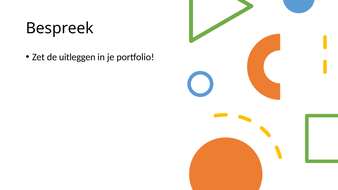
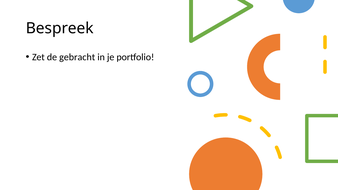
uitleggen: uitleggen -> gebracht
